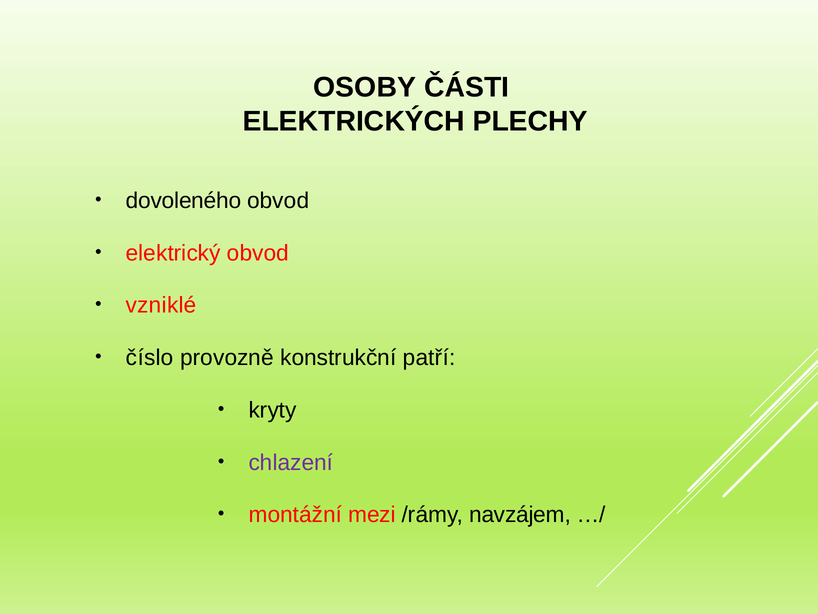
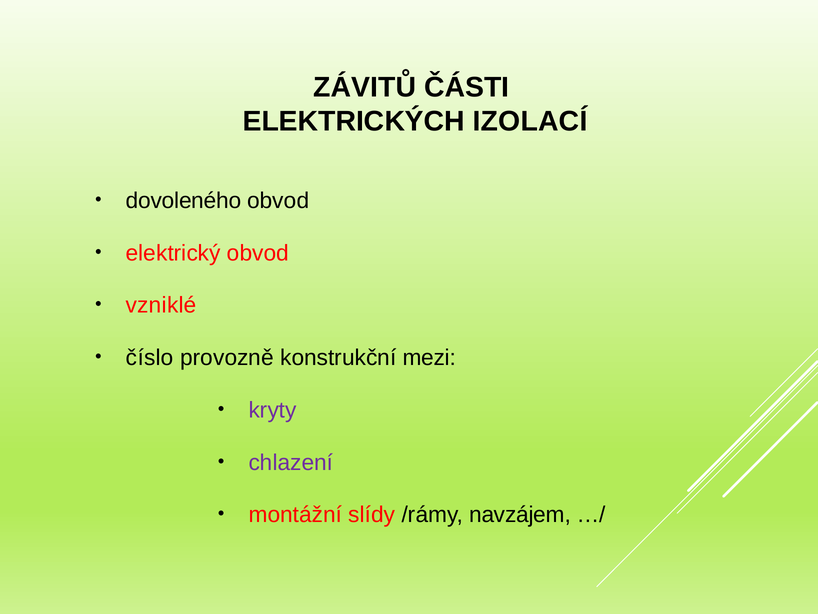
OSOBY: OSOBY -> ZÁVITŮ
PLECHY: PLECHY -> IZOLACÍ
patří: patří -> mezi
kryty colour: black -> purple
mezi: mezi -> slídy
